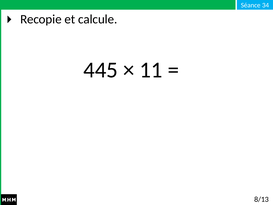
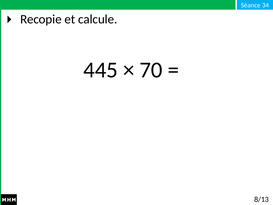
11: 11 -> 70
